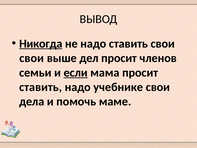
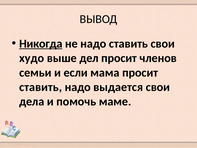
свои at (32, 58): свои -> худо
если underline: present -> none
учебнике: учебнике -> выдается
